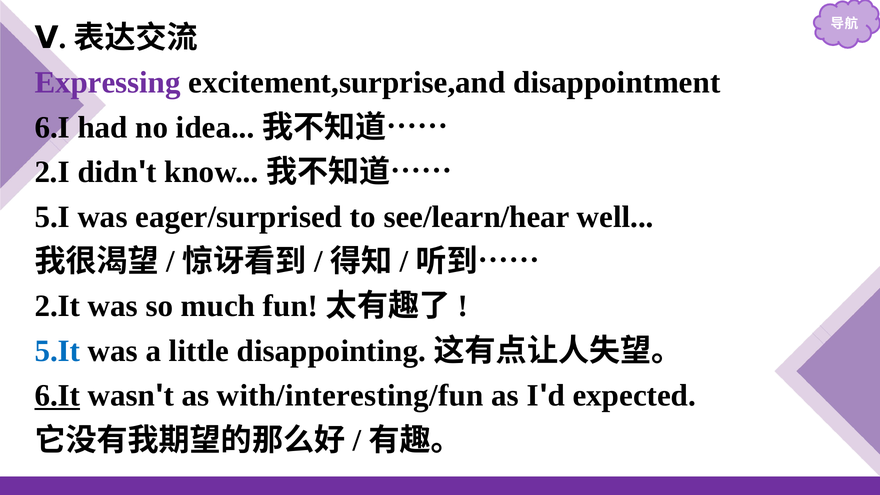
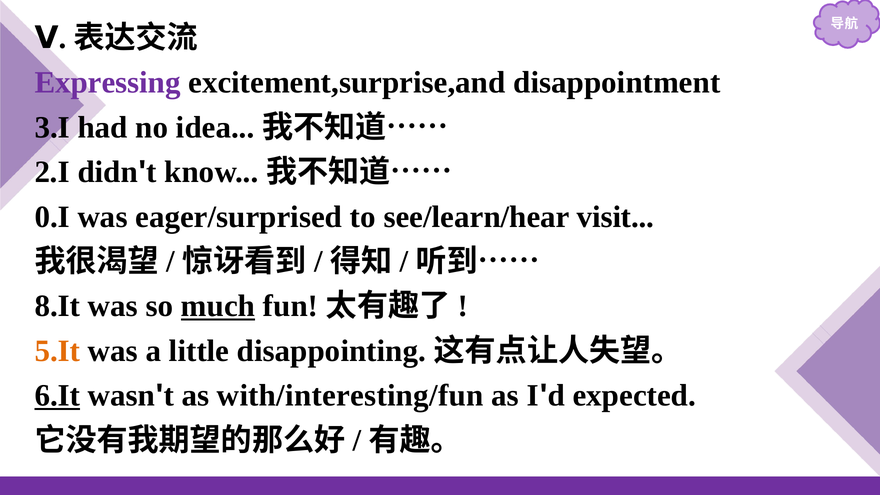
6.I: 6.I -> 3.I
5.I: 5.I -> 0.I
well: well -> visit
2.It: 2.It -> 8.It
much underline: none -> present
5.It colour: blue -> orange
